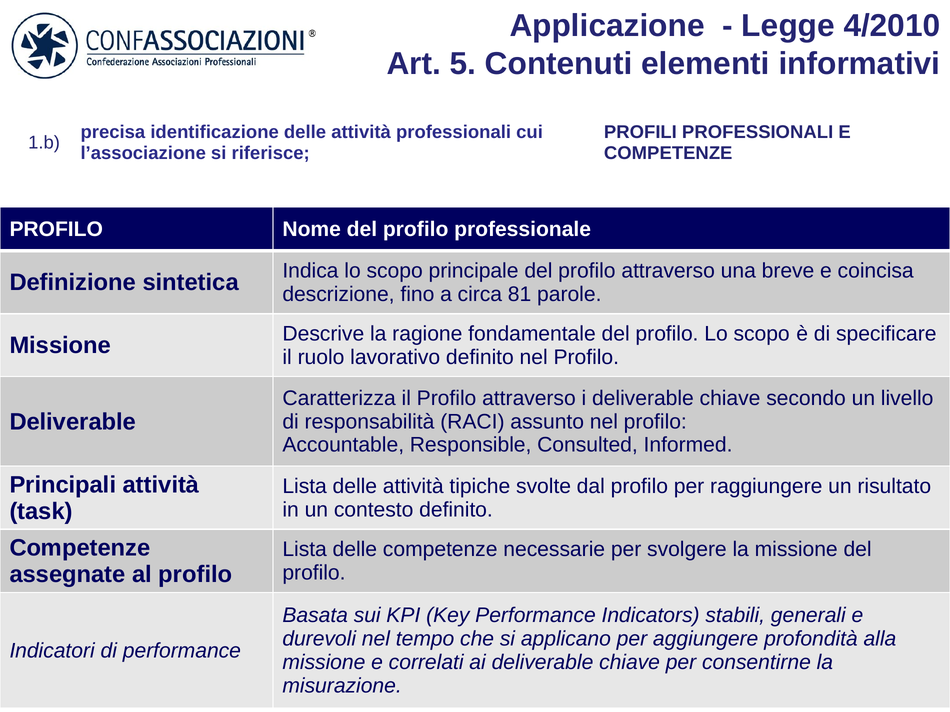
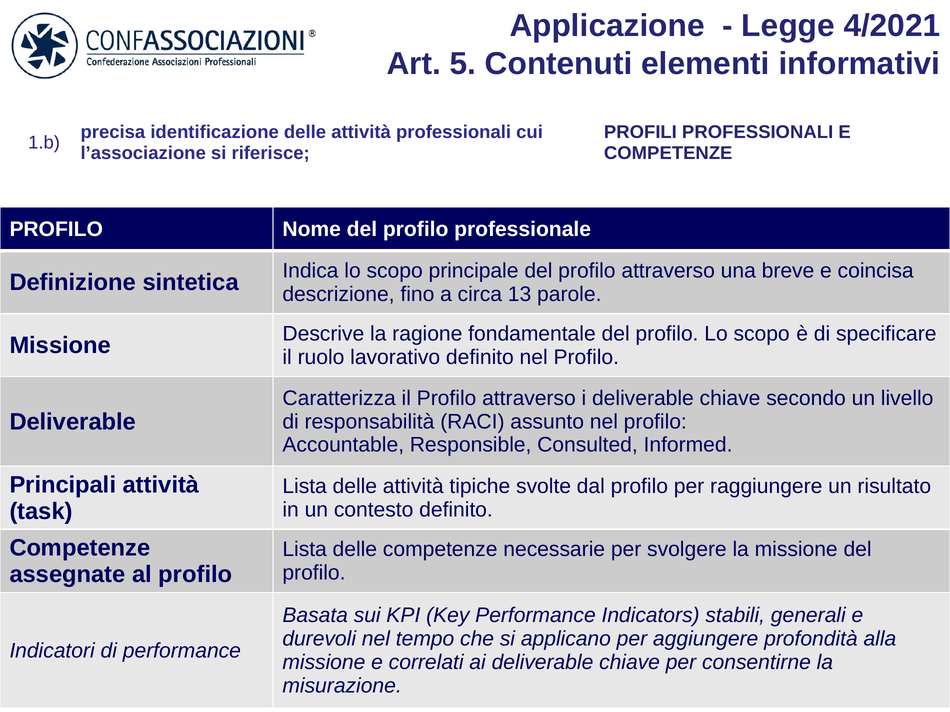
4/2010: 4/2010 -> 4/2021
81: 81 -> 13
